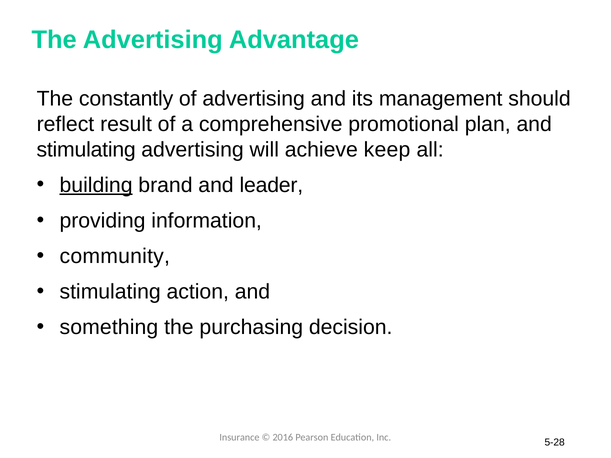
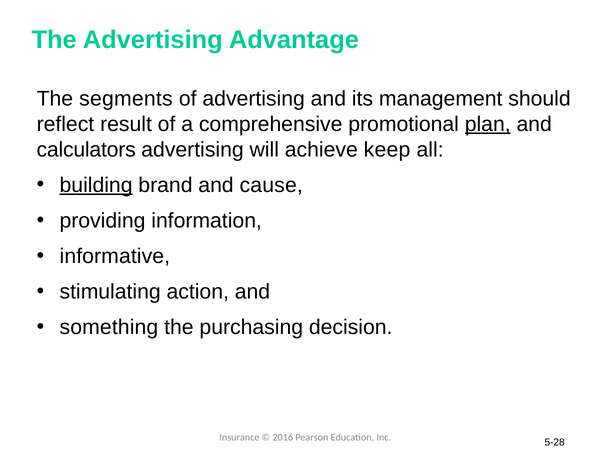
constantly: constantly -> segments
plan underline: none -> present
stimulating at (86, 150): stimulating -> calculators
leader: leader -> cause
community: community -> informative
